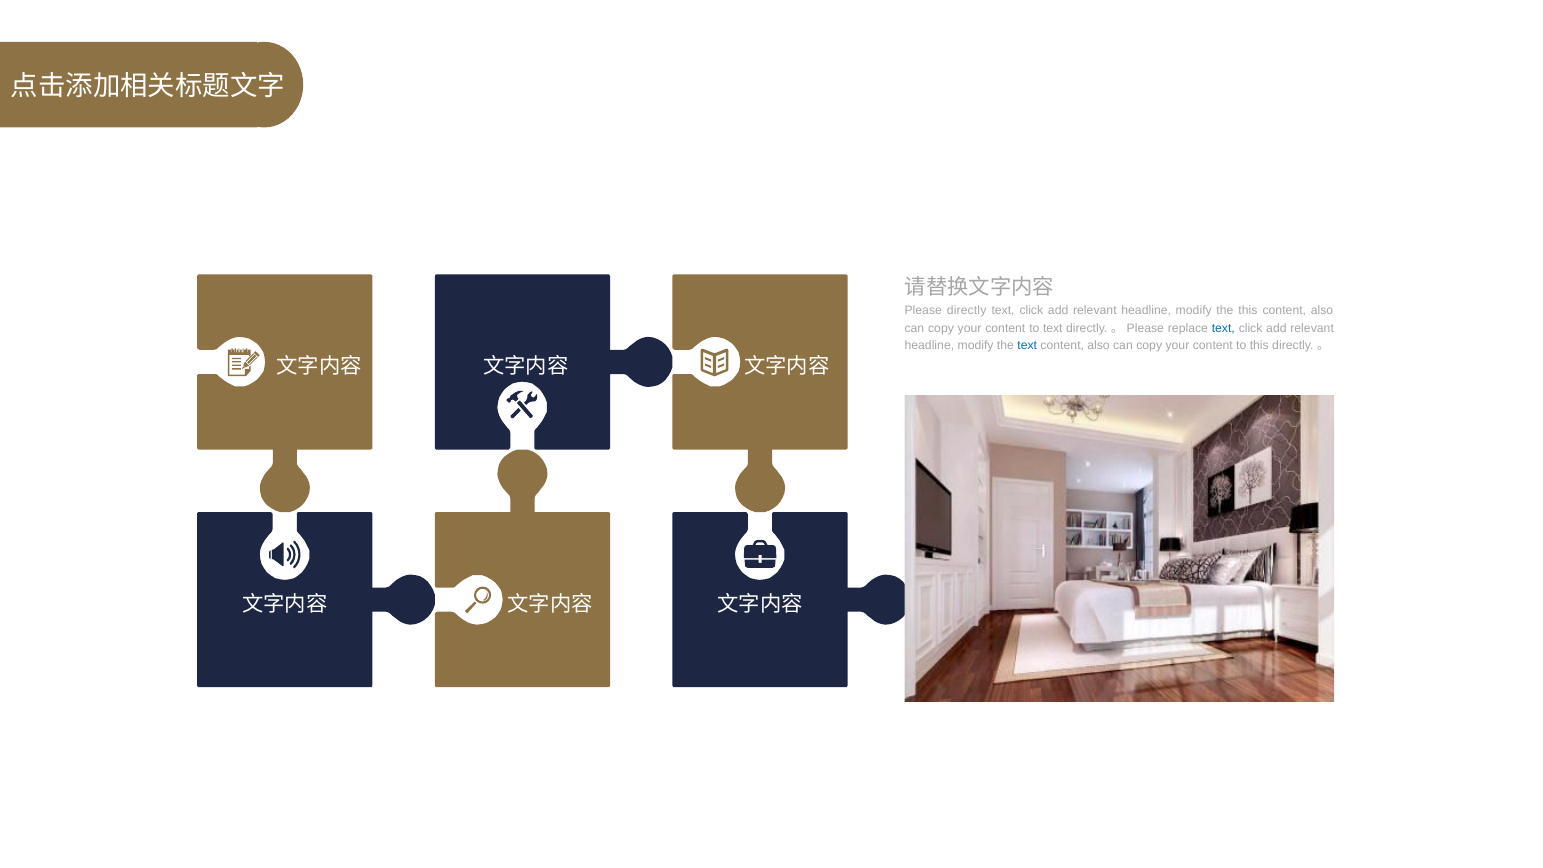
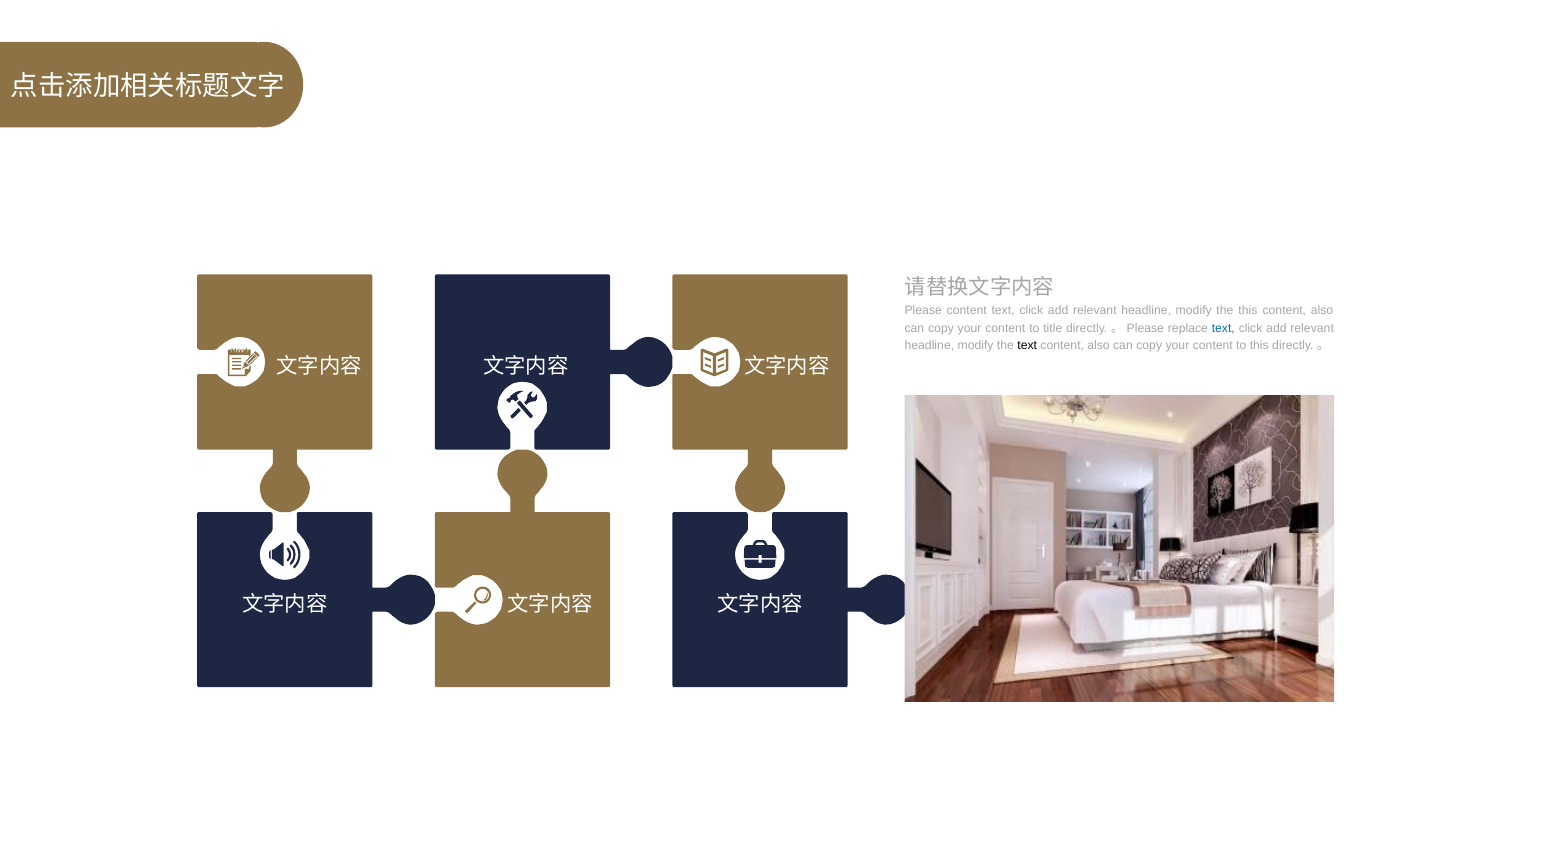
Please directly: directly -> content
to text: text -> title
text at (1027, 346) colour: blue -> black
